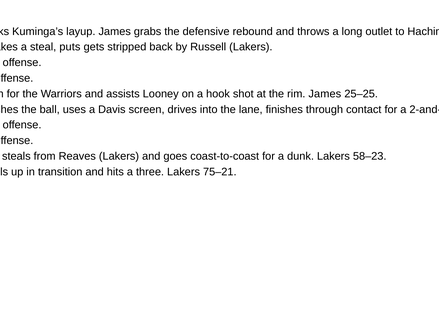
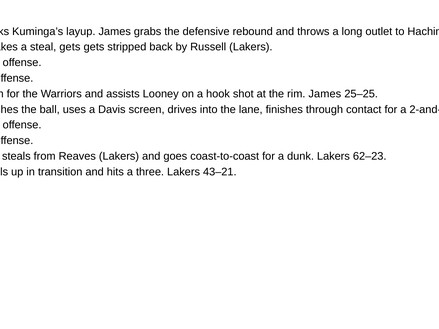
steal puts: puts -> gets
58–23: 58–23 -> 62–23
75–21: 75–21 -> 43–21
